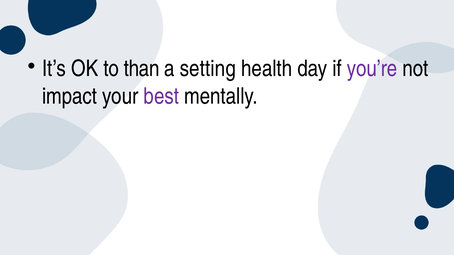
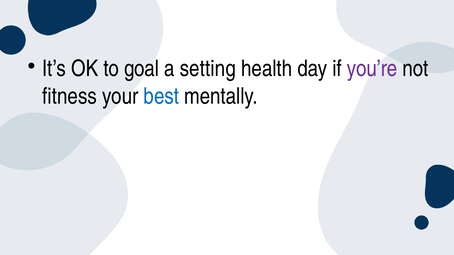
than: than -> goal
impact: impact -> fitness
best colour: purple -> blue
